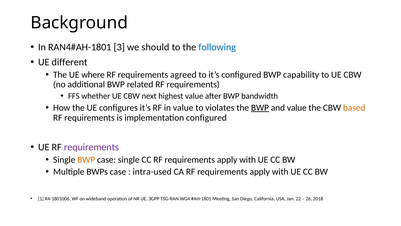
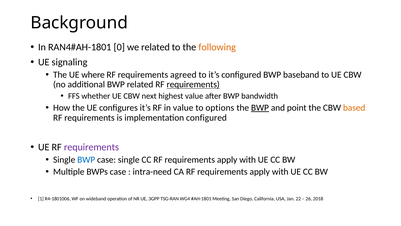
3: 3 -> 0
we should: should -> related
following colour: blue -> orange
different: different -> signaling
capability: capability -> baseband
requirements at (193, 84) underline: none -> present
violates: violates -> options
and value: value -> point
BWP at (86, 159) colour: orange -> blue
intra-used: intra-used -> intra-need
